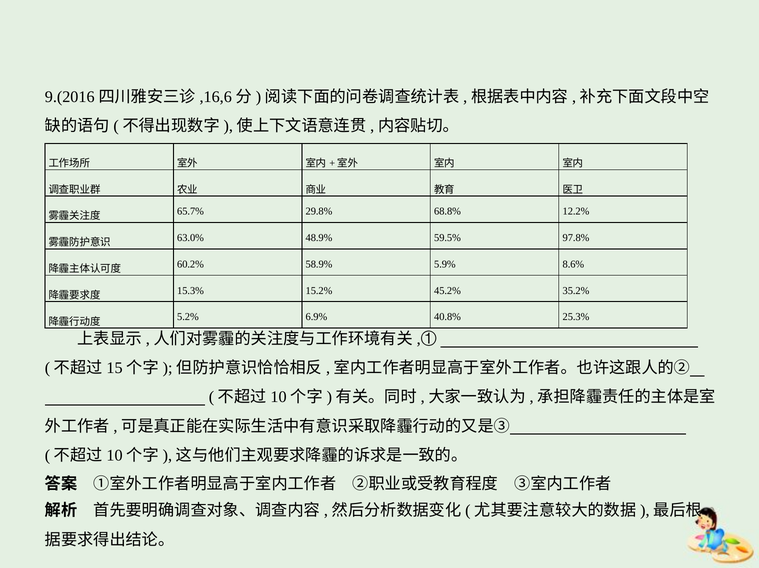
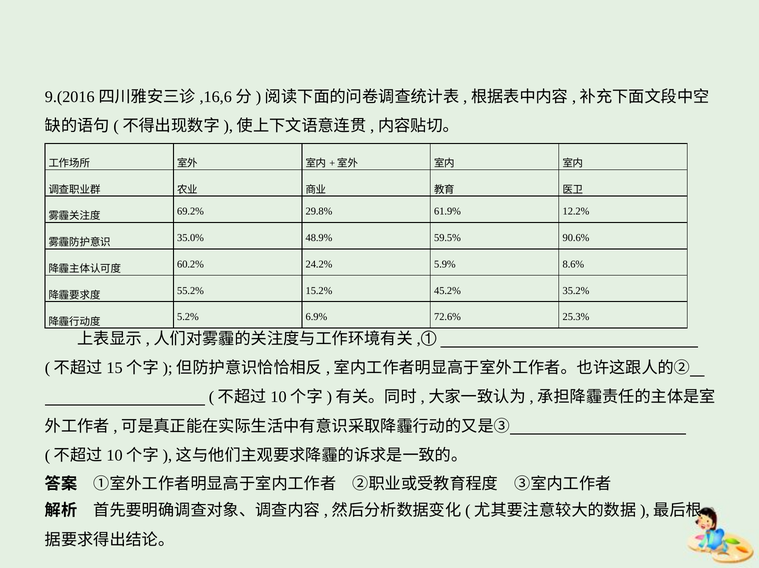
65.7%: 65.7% -> 69.2%
68.8%: 68.8% -> 61.9%
63.0%: 63.0% -> 35.0%
97.8%: 97.8% -> 90.6%
58.9%: 58.9% -> 24.2%
15.3%: 15.3% -> 55.2%
40.8%: 40.8% -> 72.6%
